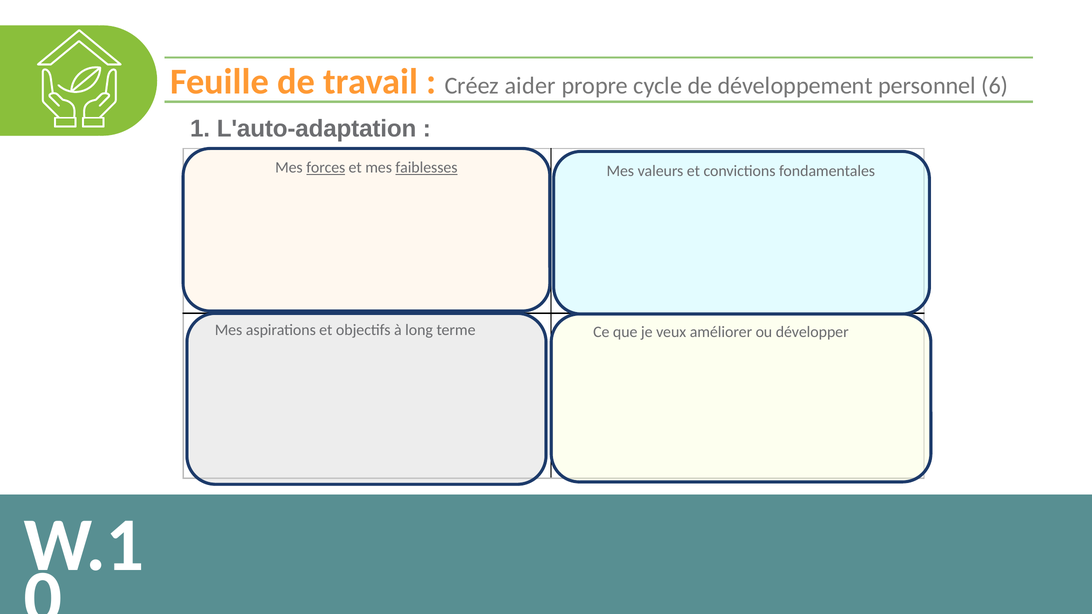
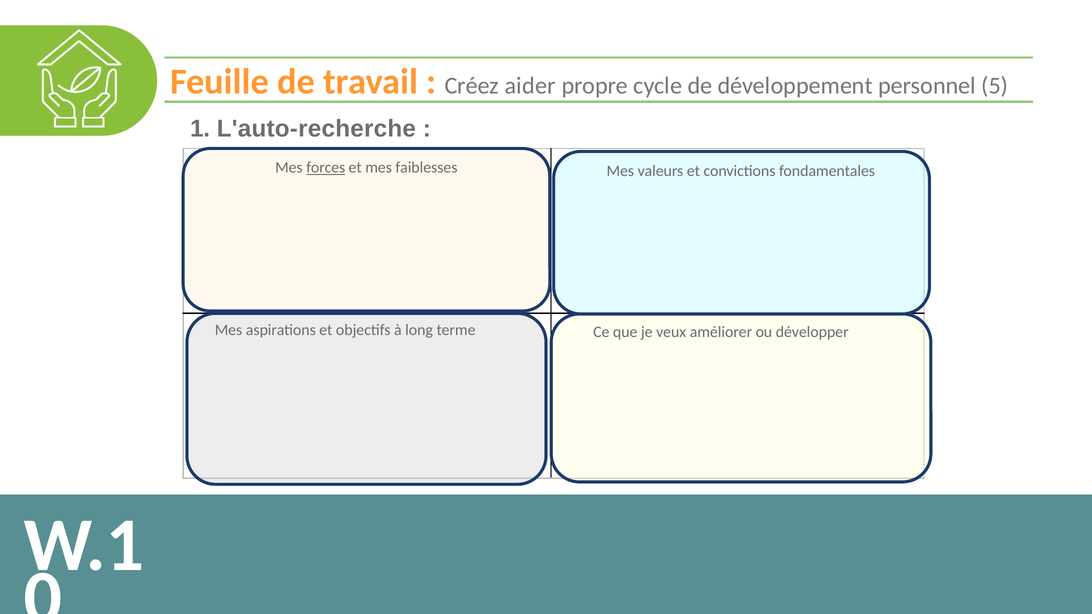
6: 6 -> 5
L'auto-adaptation: L'auto-adaptation -> L'auto-recherche
faiblesses underline: present -> none
